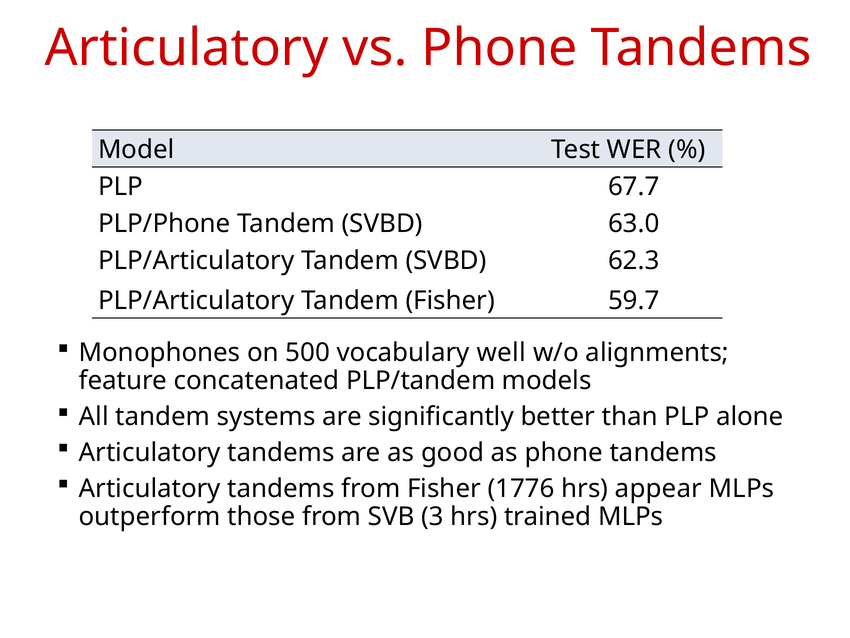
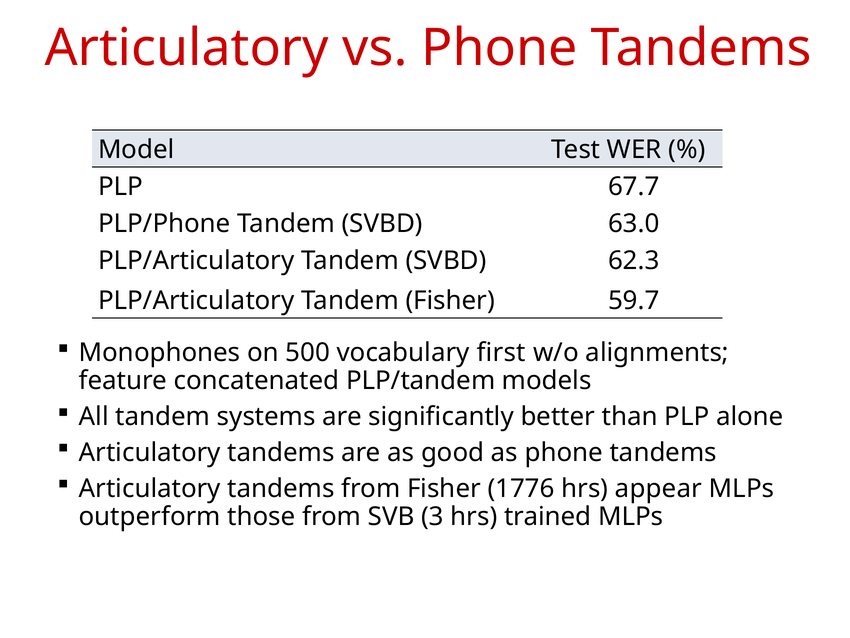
well: well -> first
